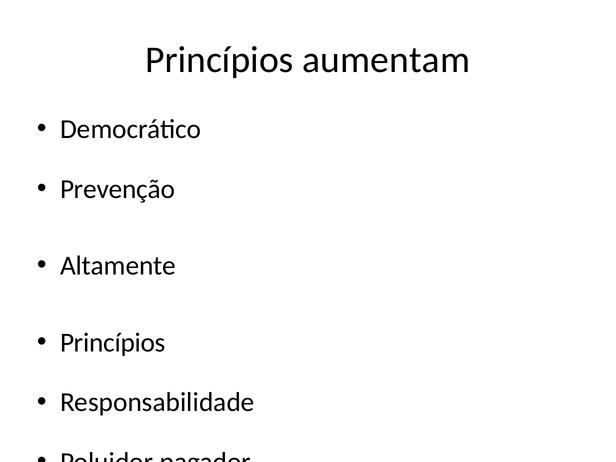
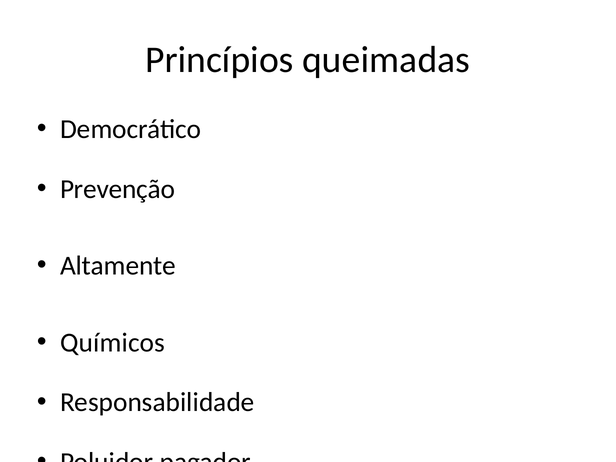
aumentam: aumentam -> queimadas
Princípios at (113, 342): Princípios -> Químicos
